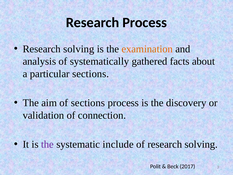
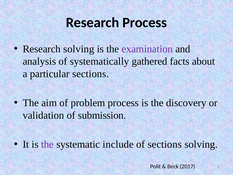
examination colour: orange -> purple
of sections: sections -> problem
connection: connection -> submission
of research: research -> sections
